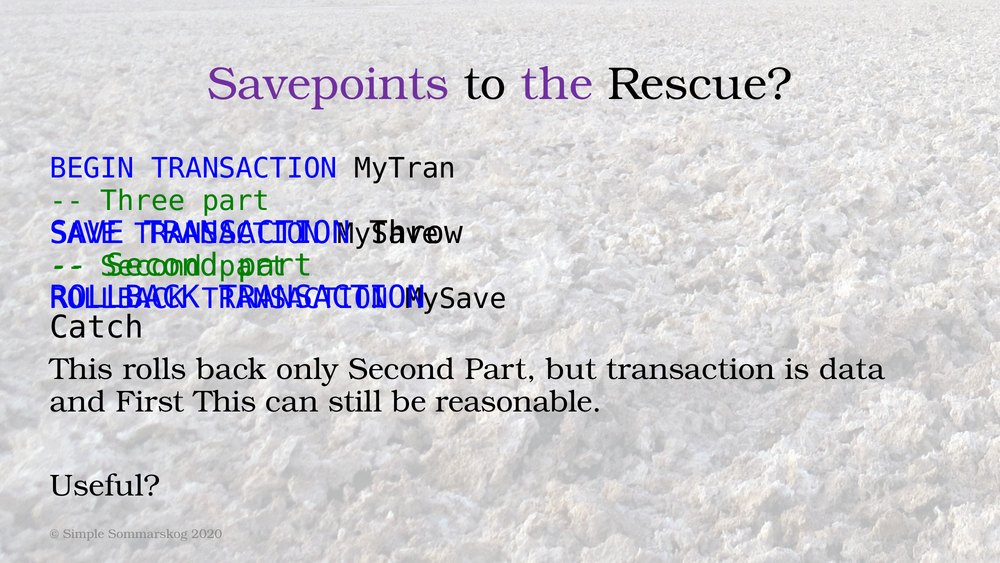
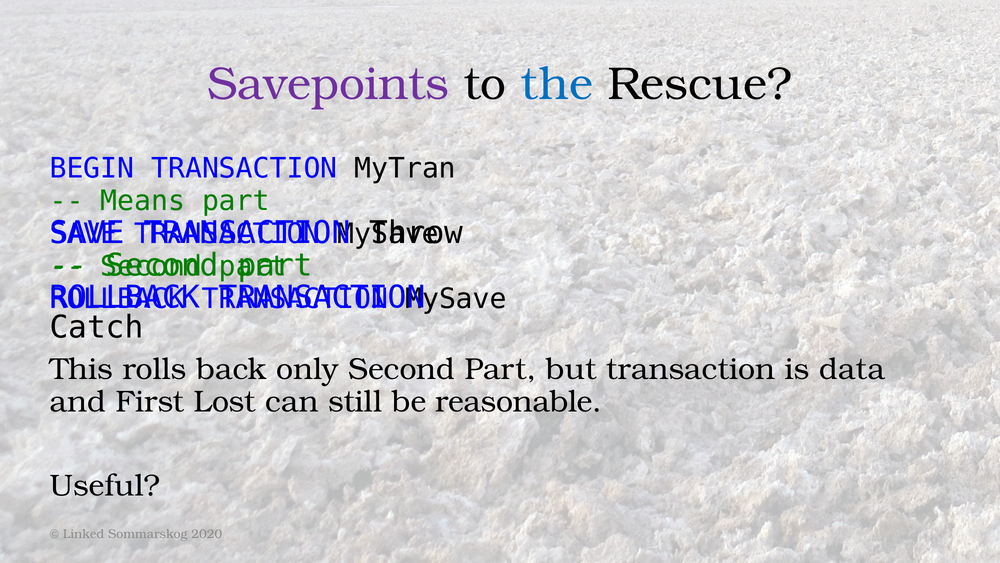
the colour: purple -> blue
Three: Three -> Means
First This: This -> Lost
Simple: Simple -> Linked
